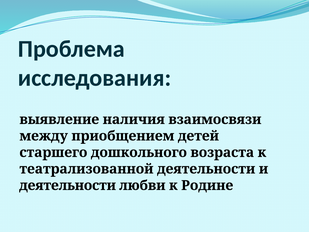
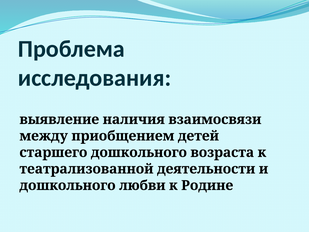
деятельности at (68, 185): деятельности -> дошкольного
